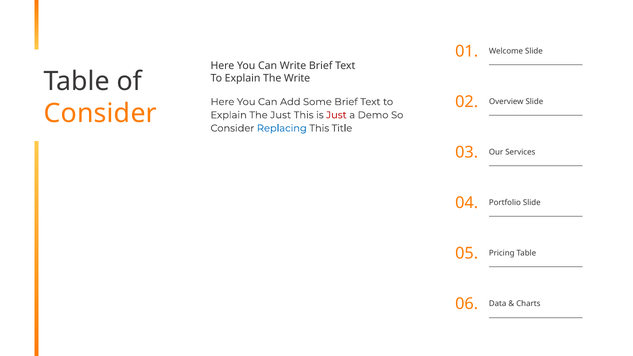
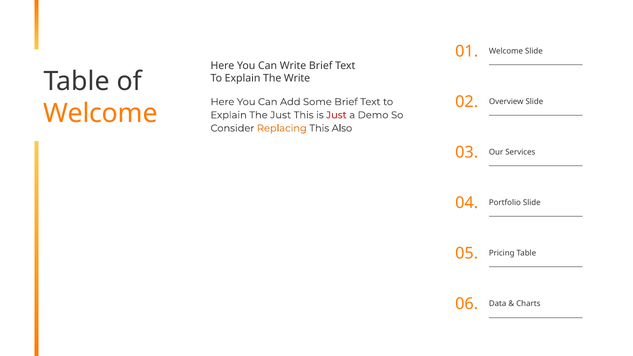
Consider at (100, 113): Consider -> Welcome
Replacing colour: blue -> orange
Title: Title -> Also
